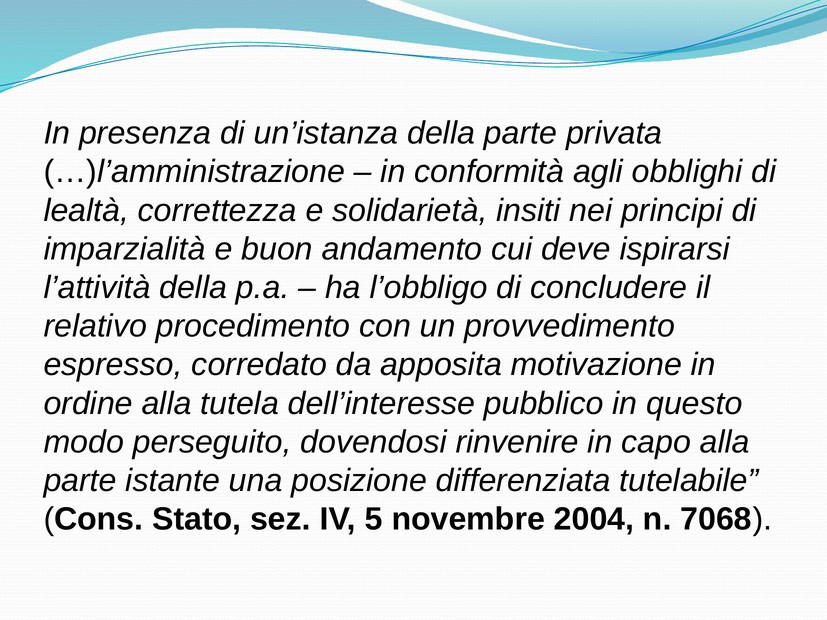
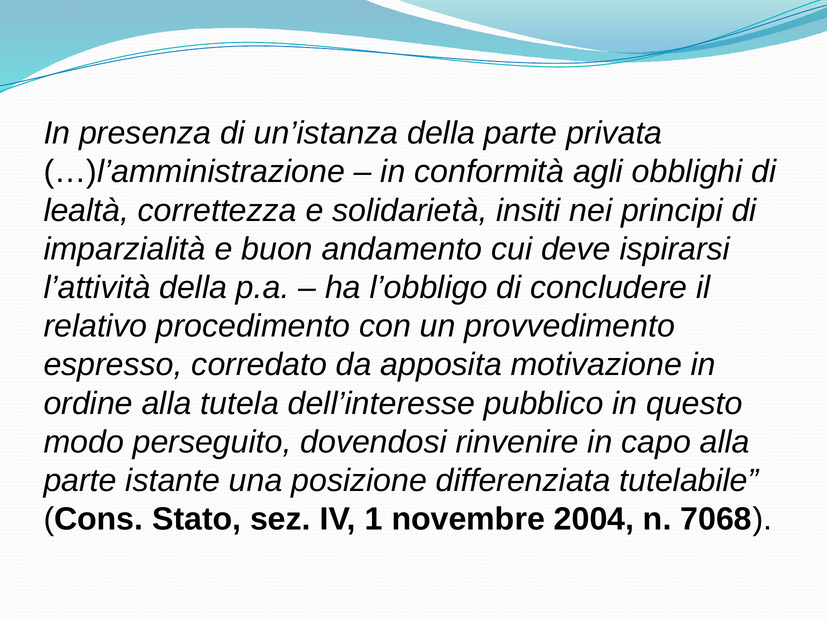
5: 5 -> 1
